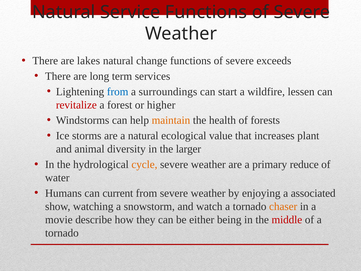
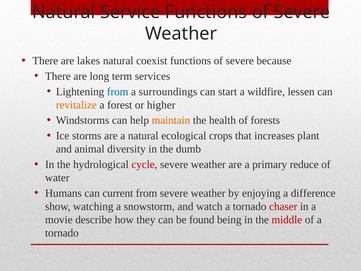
change: change -> coexist
exceeds: exceeds -> because
revitalize colour: red -> orange
value: value -> crops
larger: larger -> dumb
cycle colour: orange -> red
associated: associated -> difference
chaser colour: orange -> red
either: either -> found
